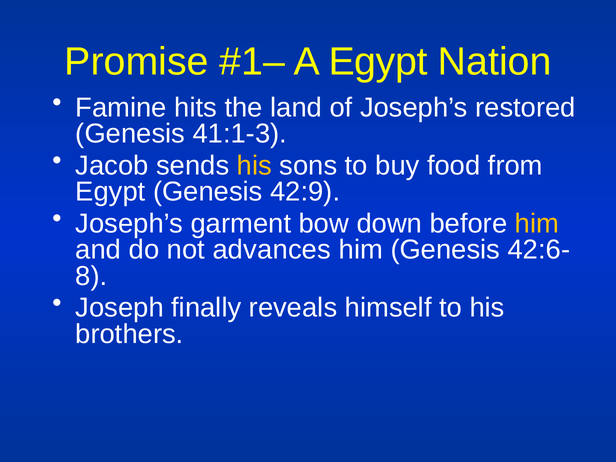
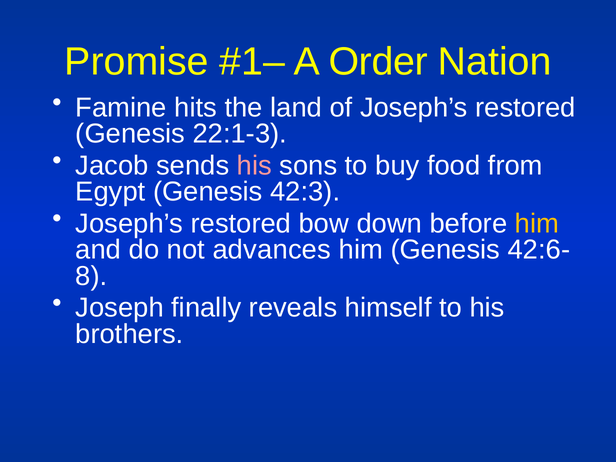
A Egypt: Egypt -> Order
41:1-3: 41:1-3 -> 22:1-3
his at (254, 166) colour: yellow -> pink
42:9: 42:9 -> 42:3
garment at (241, 224): garment -> restored
